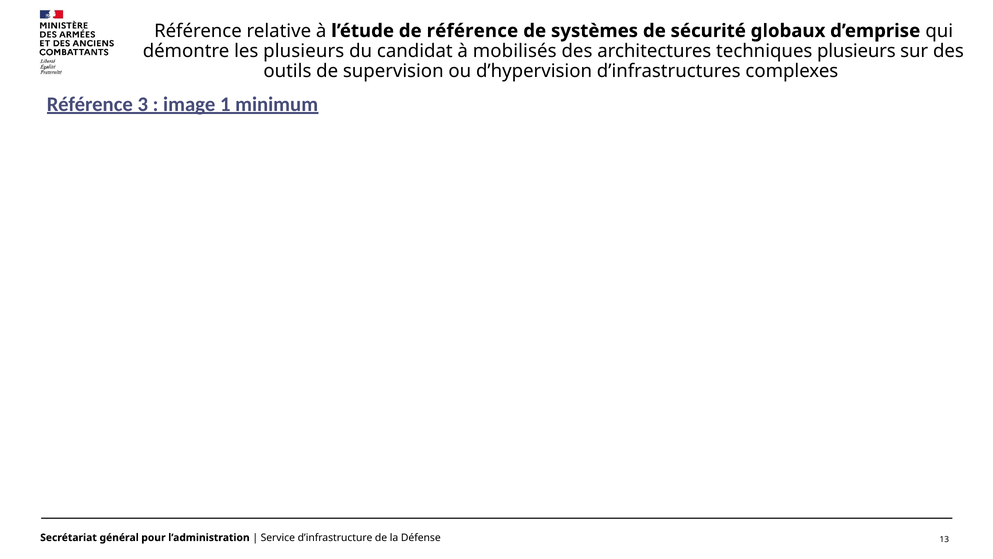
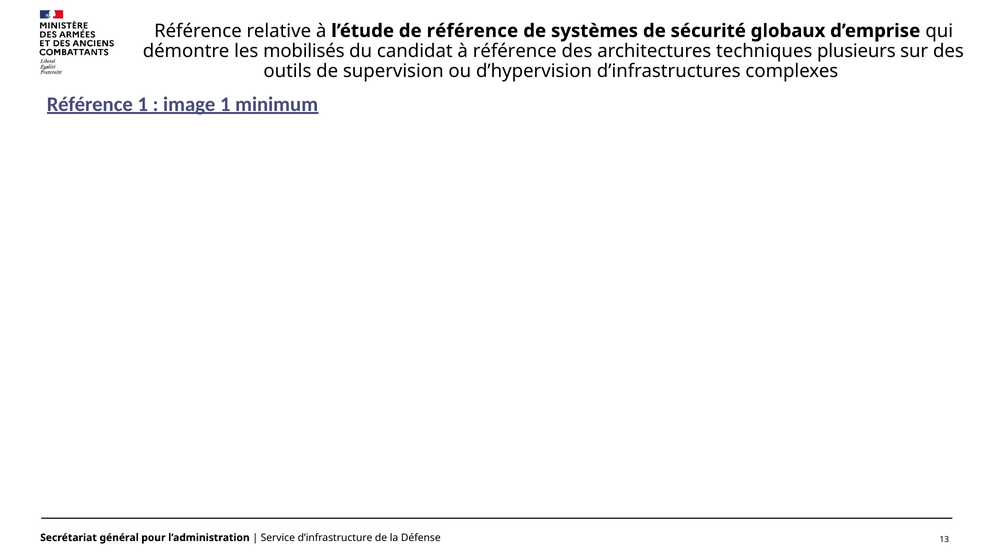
les plusieurs: plusieurs -> mobilisés
à mobilisés: mobilisés -> référence
Référence 3: 3 -> 1
